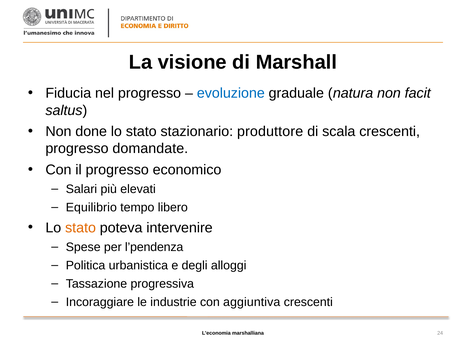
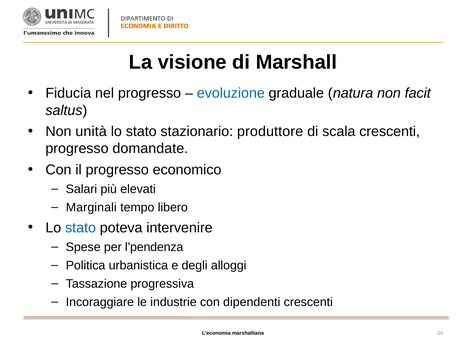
done: done -> unità
Equilibrio: Equilibrio -> Marginali
stato at (81, 228) colour: orange -> blue
aggiuntiva: aggiuntiva -> dipendenti
